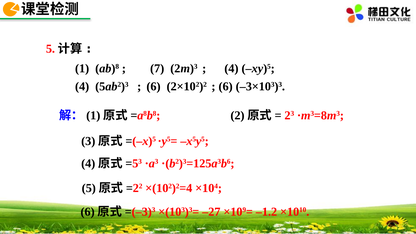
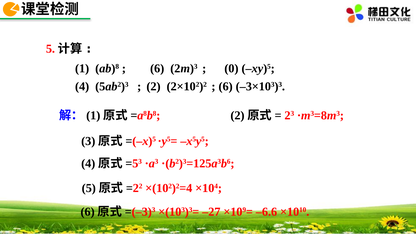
7 at (157, 69): 7 -> 6
4 at (231, 69): 4 -> 0
6 at (153, 86): 6 -> 2
–1.2: –1.2 -> –6.6
